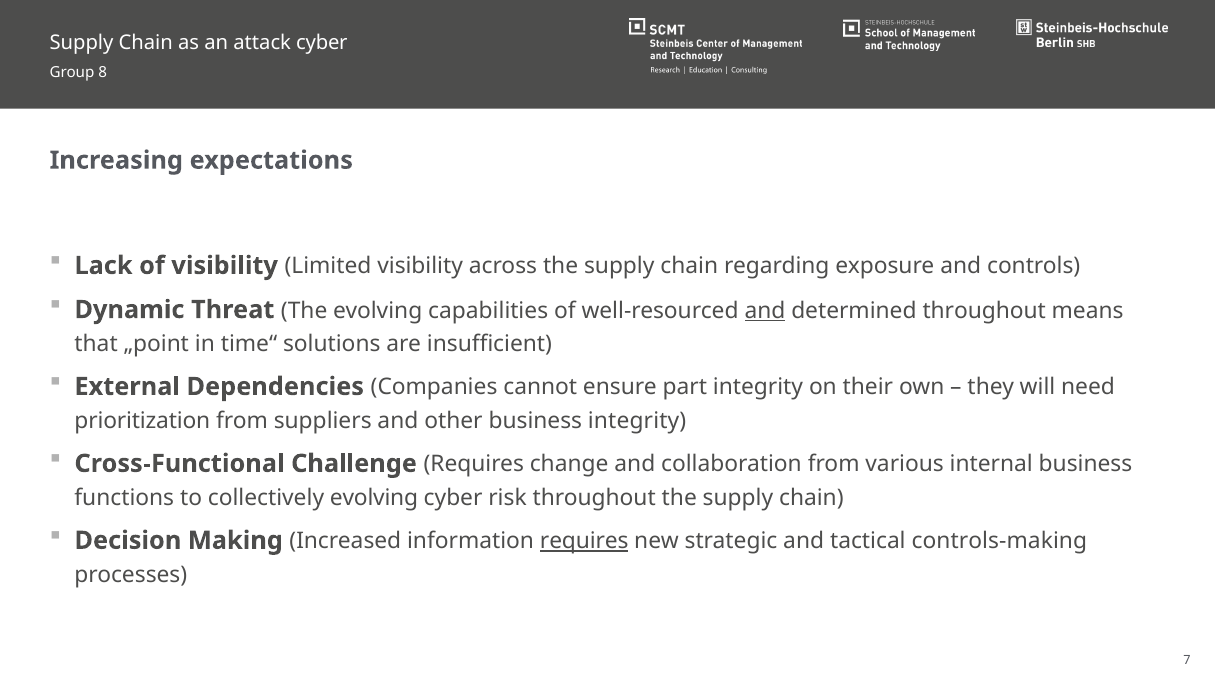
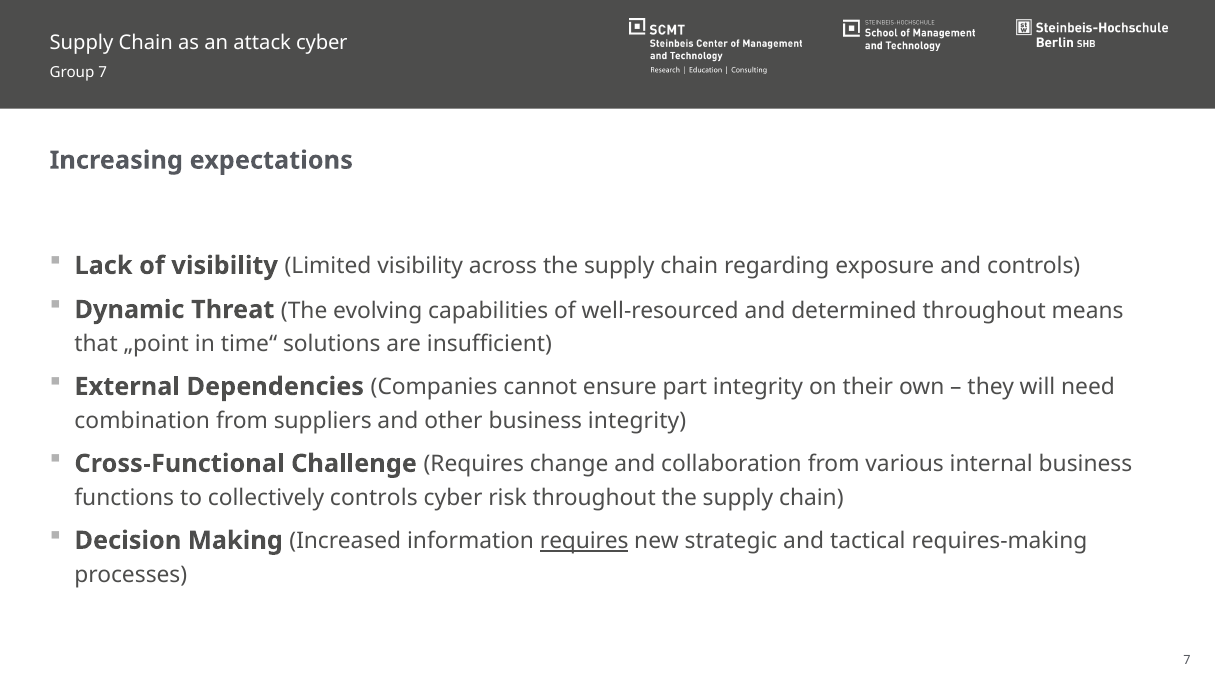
Group 8: 8 -> 7
and at (765, 310) underline: present -> none
prioritization: prioritization -> combination
collectively evolving: evolving -> controls
controls-making: controls-making -> requires-making
